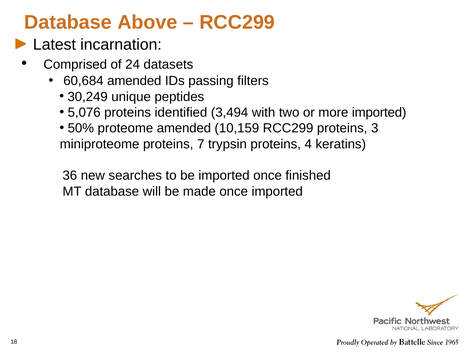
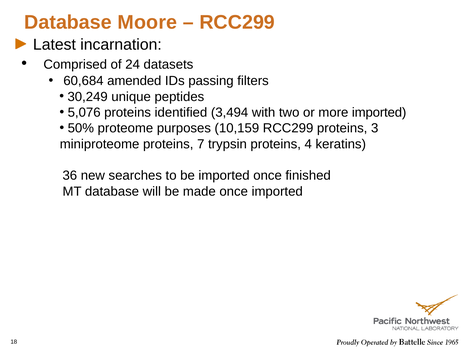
Above: Above -> Moore
proteome amended: amended -> purposes
